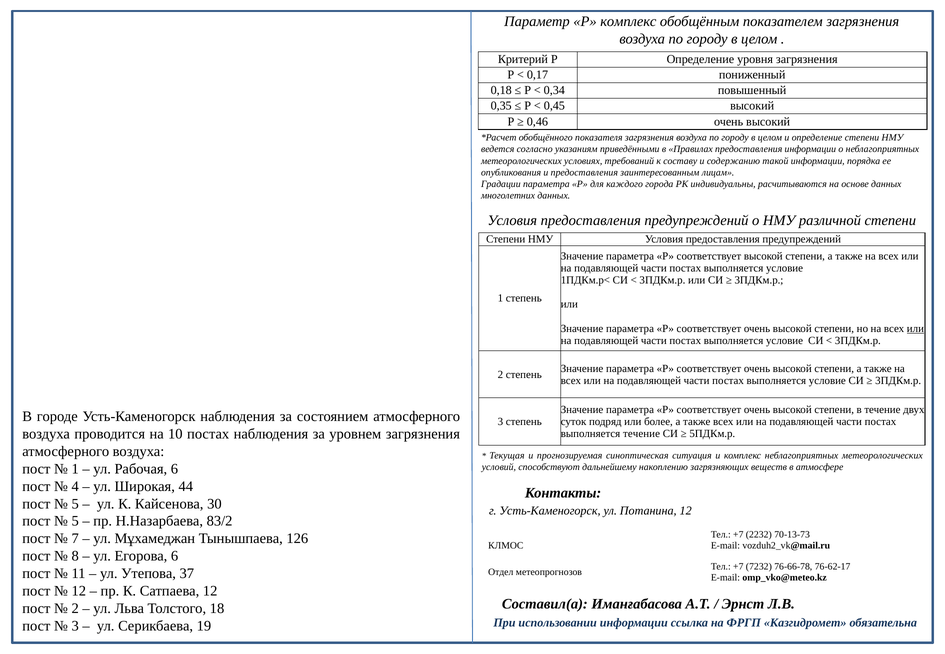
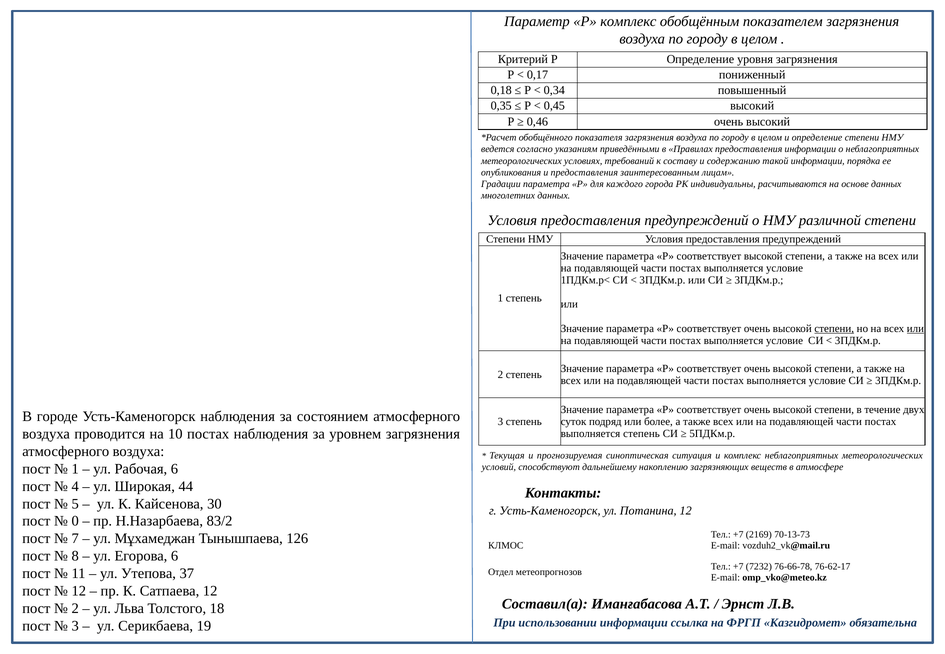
степени at (834, 329) underline: none -> present
выполняется течение: течение -> степень
5 at (75, 521): 5 -> 0
2232: 2232 -> 2169
